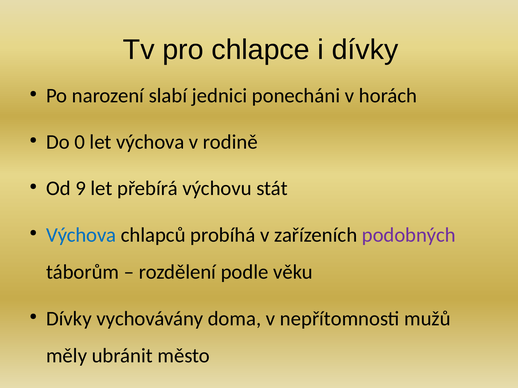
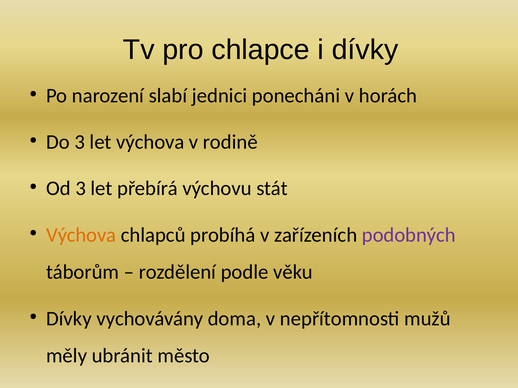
Do 0: 0 -> 3
Od 9: 9 -> 3
Výchova at (81, 235) colour: blue -> orange
